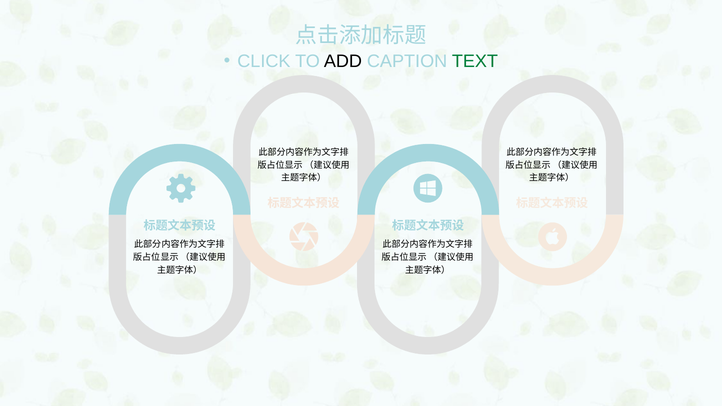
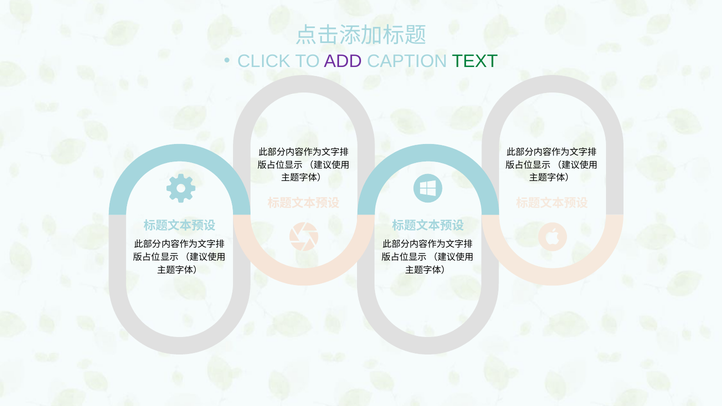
ADD colour: black -> purple
